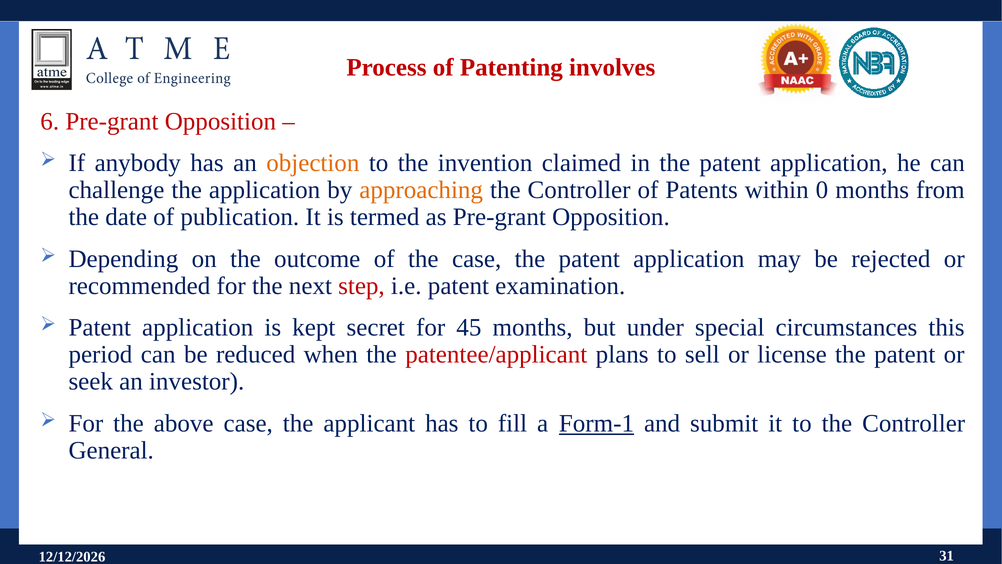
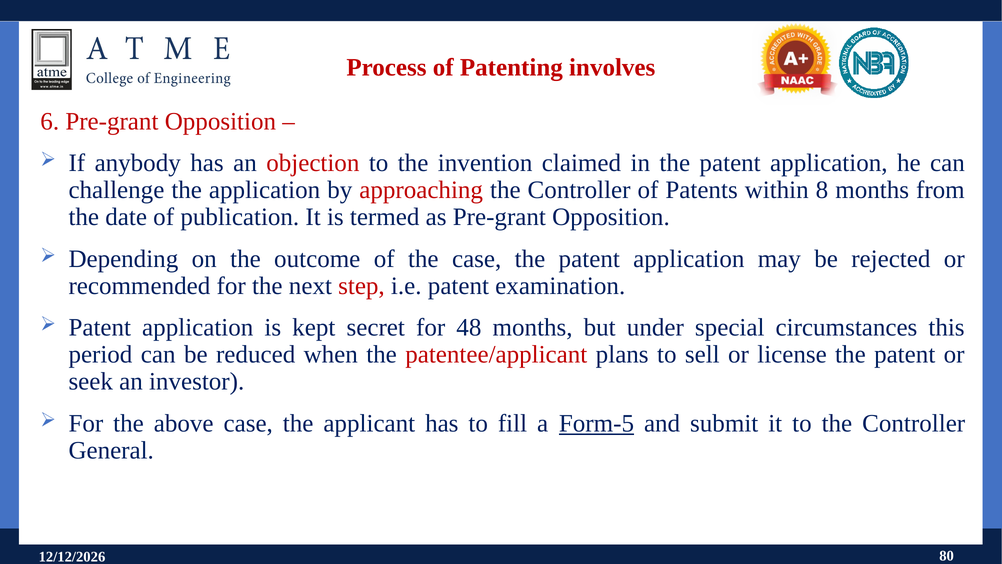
objection colour: orange -> red
approaching colour: orange -> red
0: 0 -> 8
45: 45 -> 48
Form-1: Form-1 -> Form-5
31: 31 -> 80
